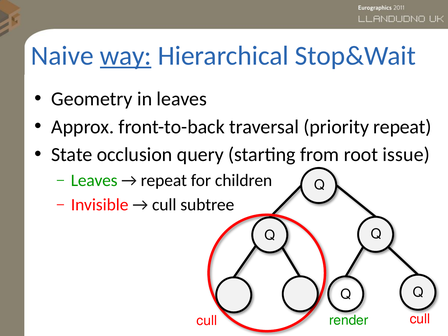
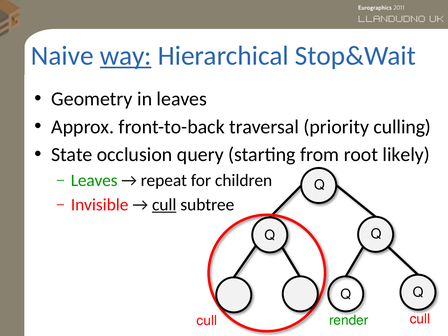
priority repeat: repeat -> culling
issue: issue -> likely
cull at (164, 205) underline: none -> present
